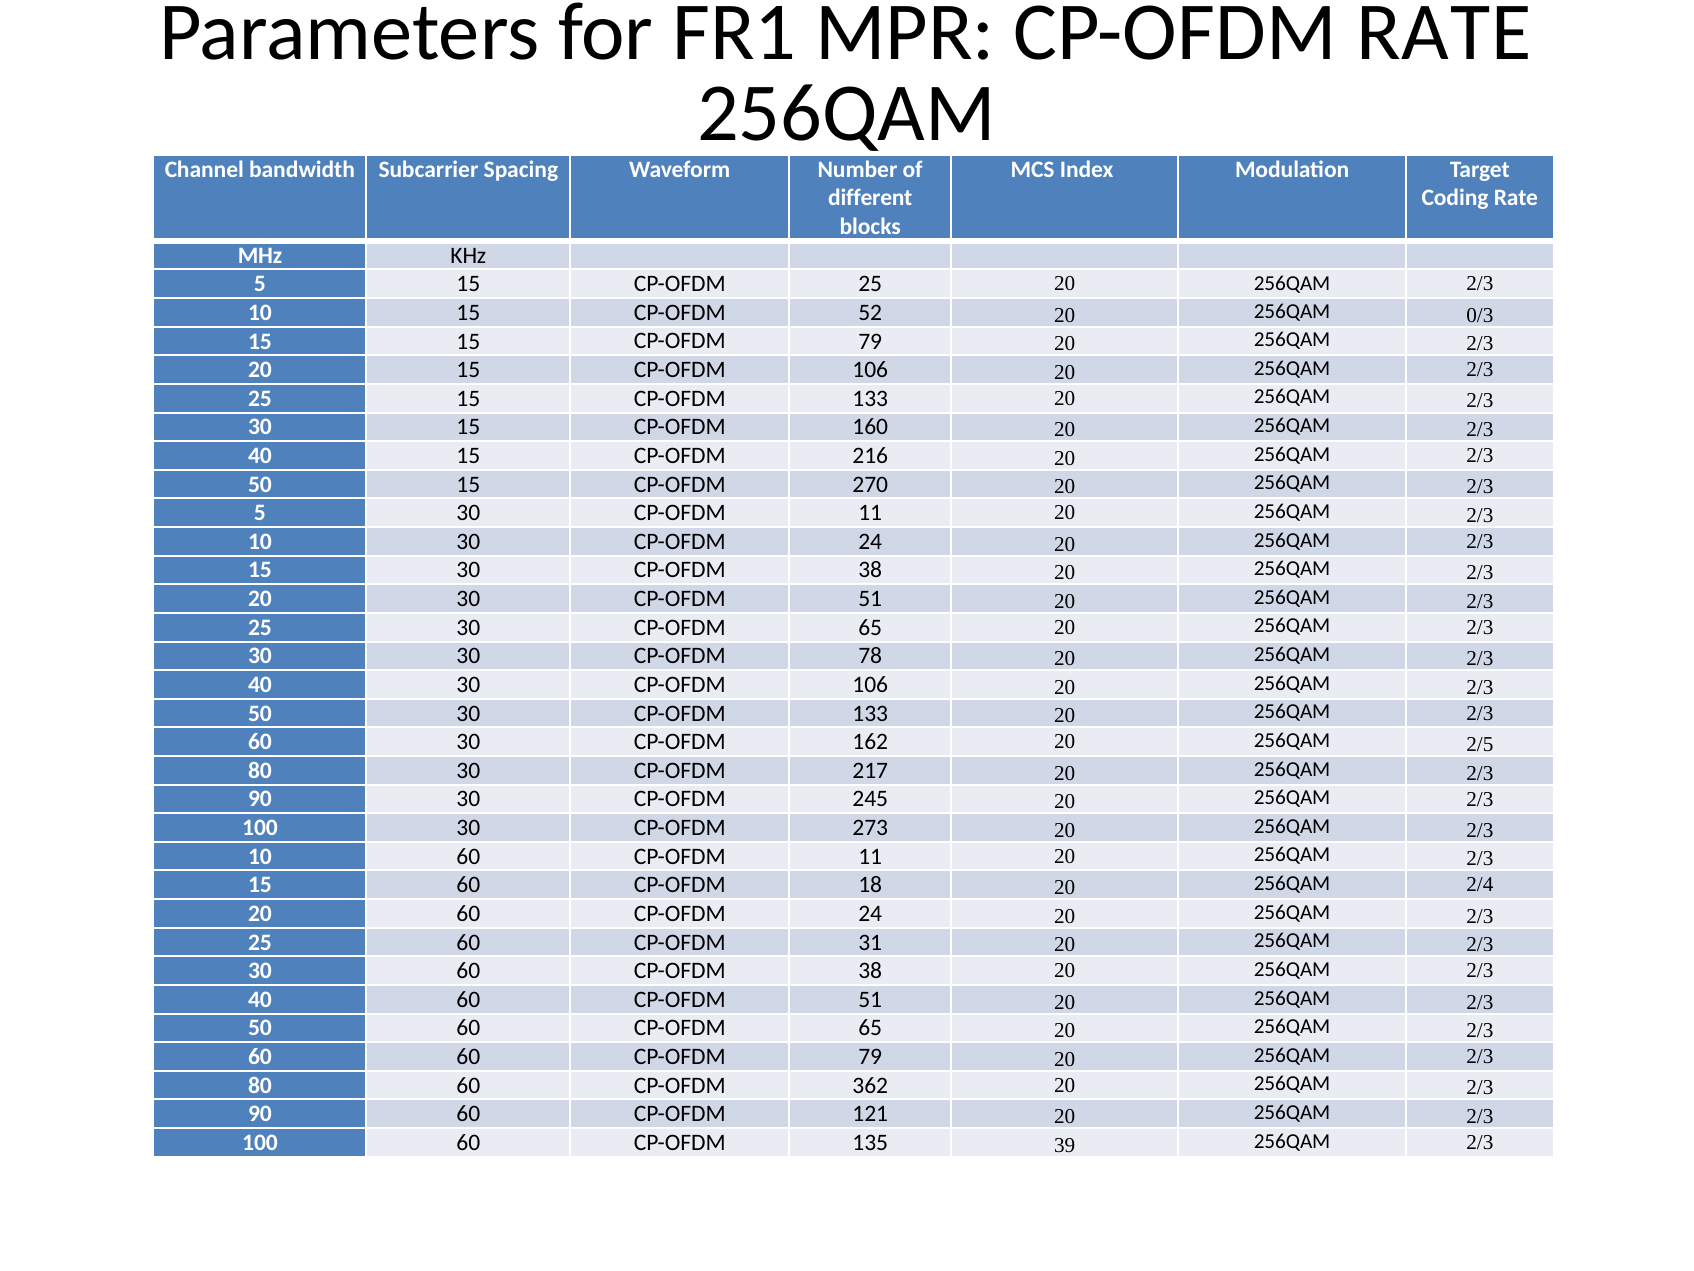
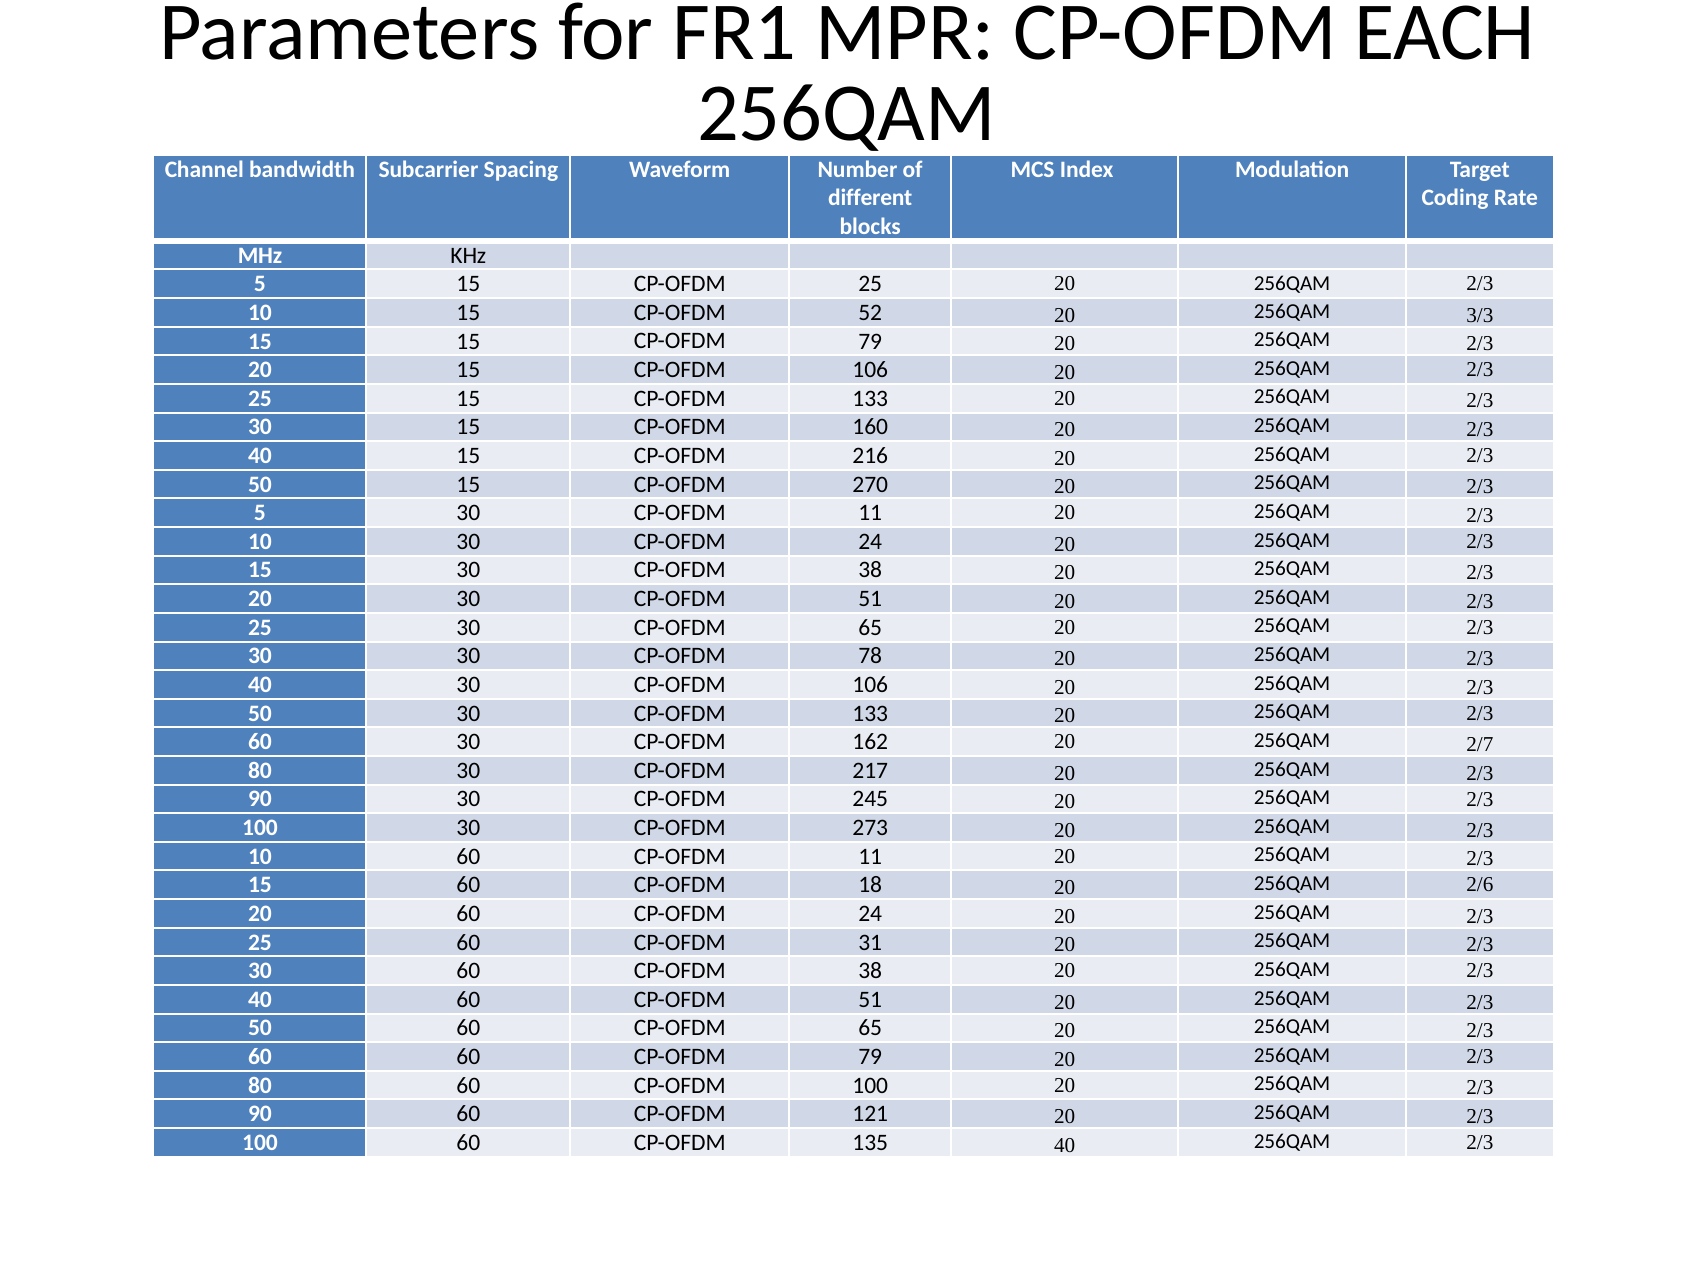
CP-OFDM RATE: RATE -> EACH
0/3: 0/3 -> 3/3
2/5: 2/5 -> 2/7
2/4: 2/4 -> 2/6
CP-OFDM 362: 362 -> 100
135 39: 39 -> 40
